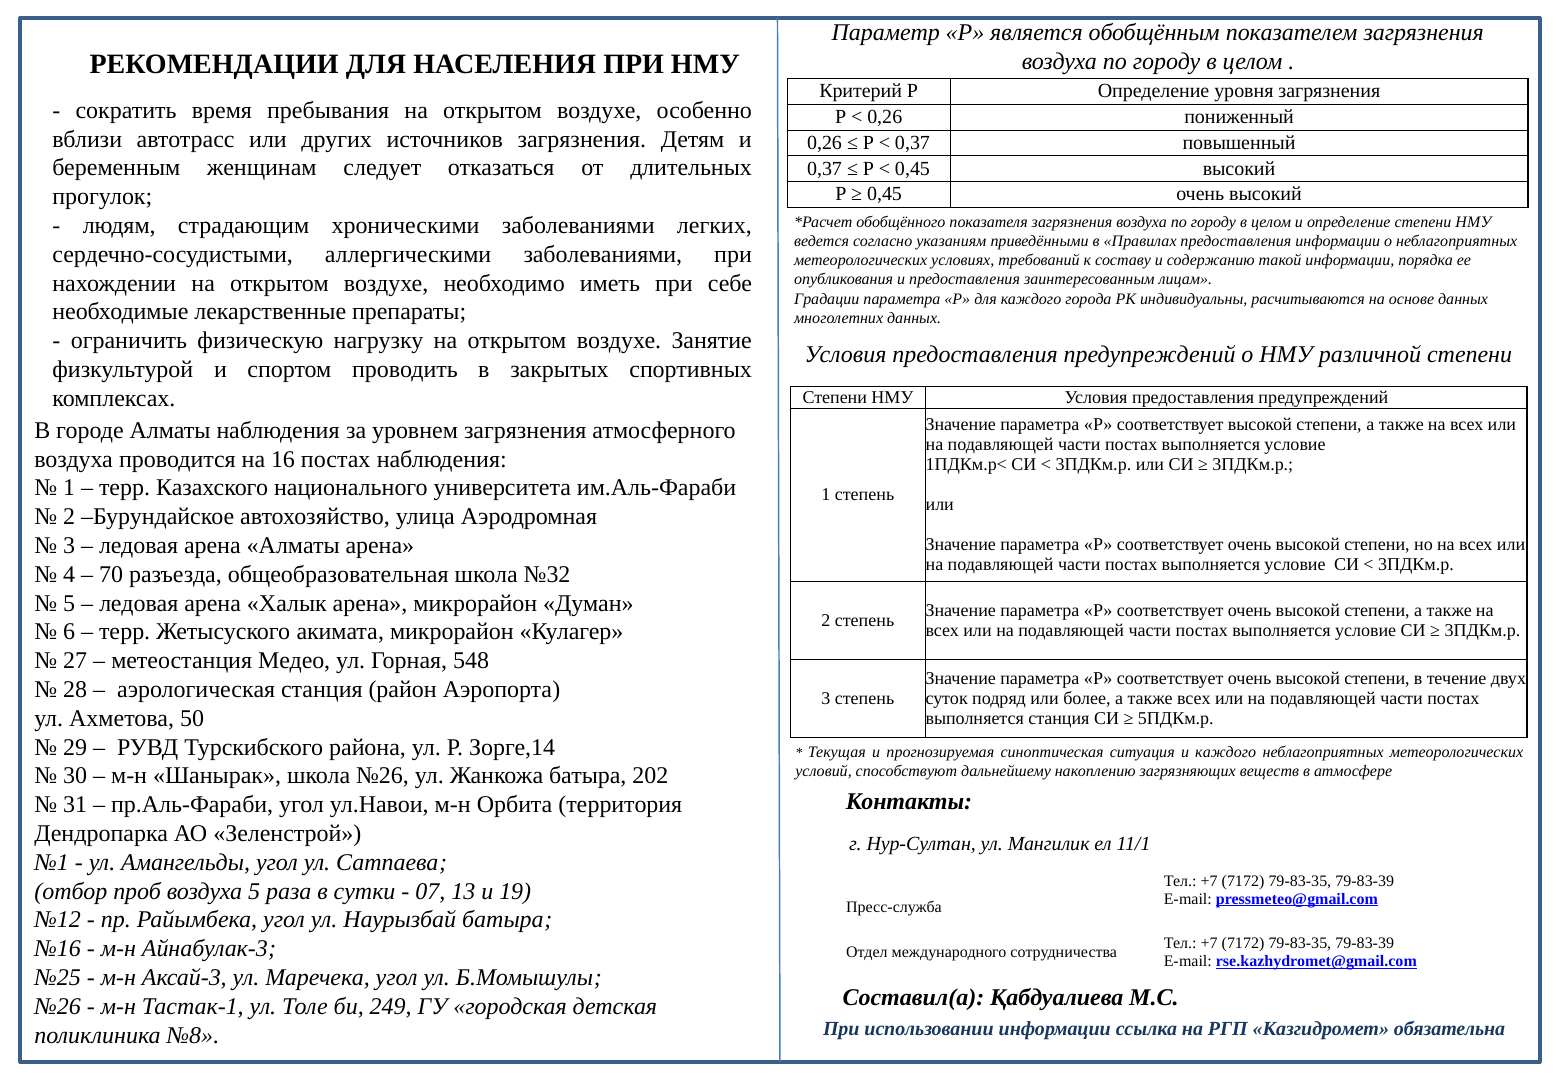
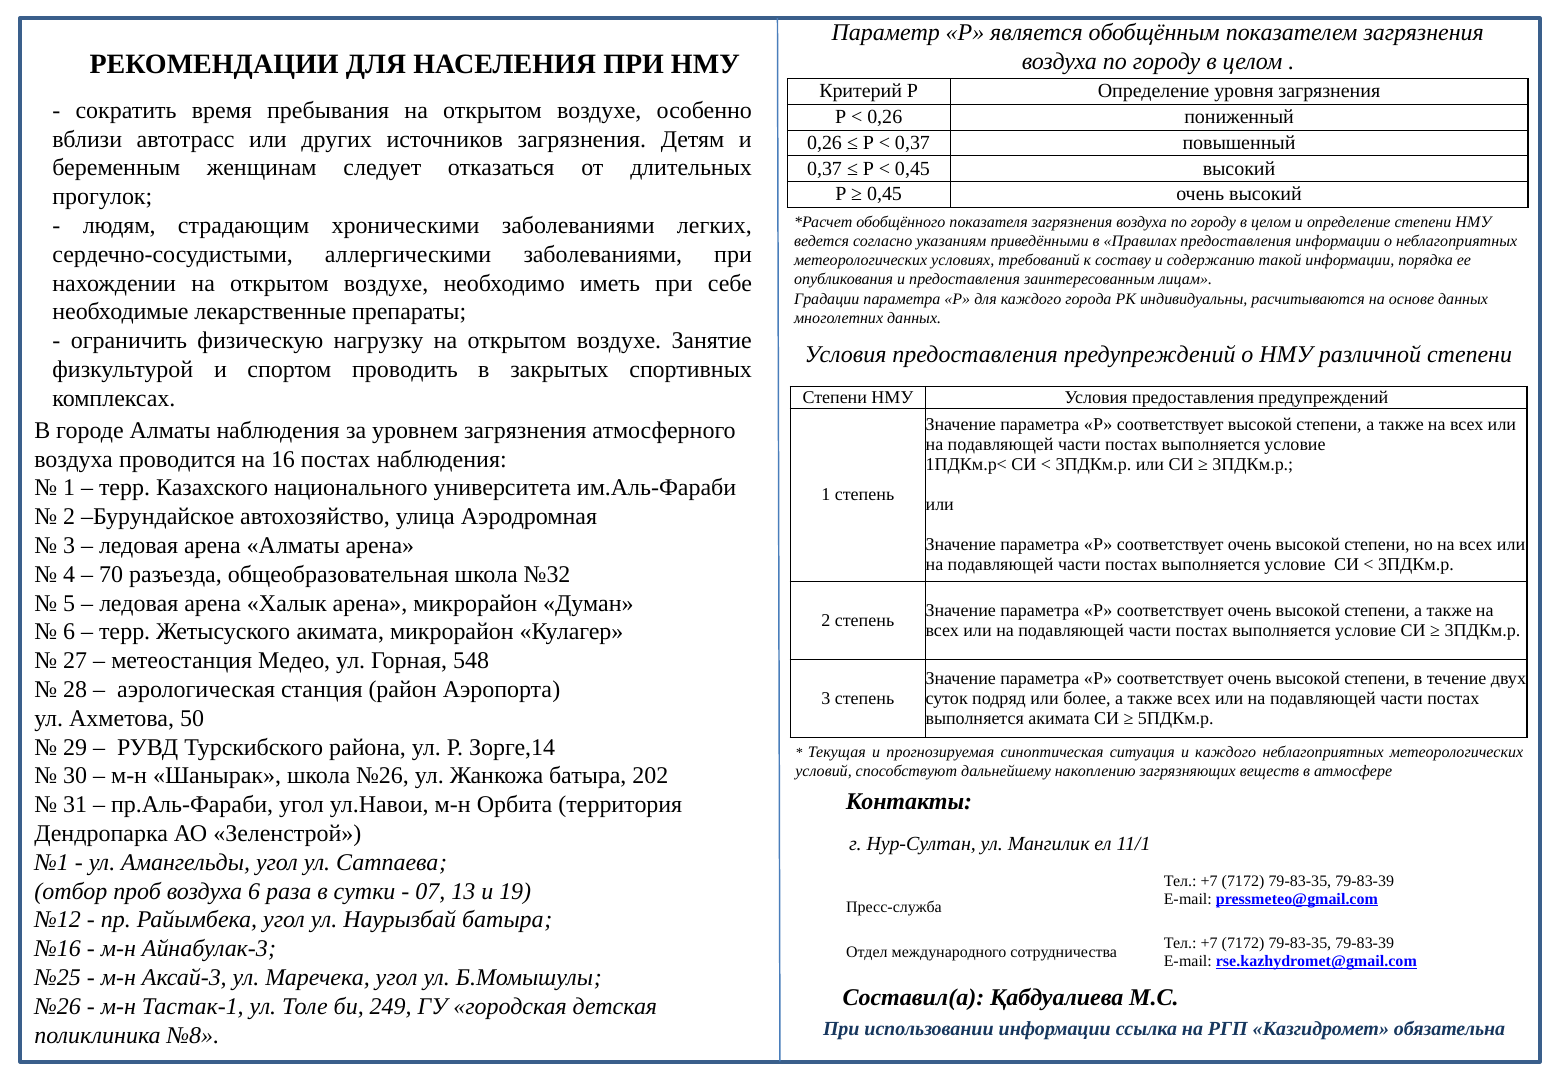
выполняется станция: станция -> акимата
воздуха 5: 5 -> 6
